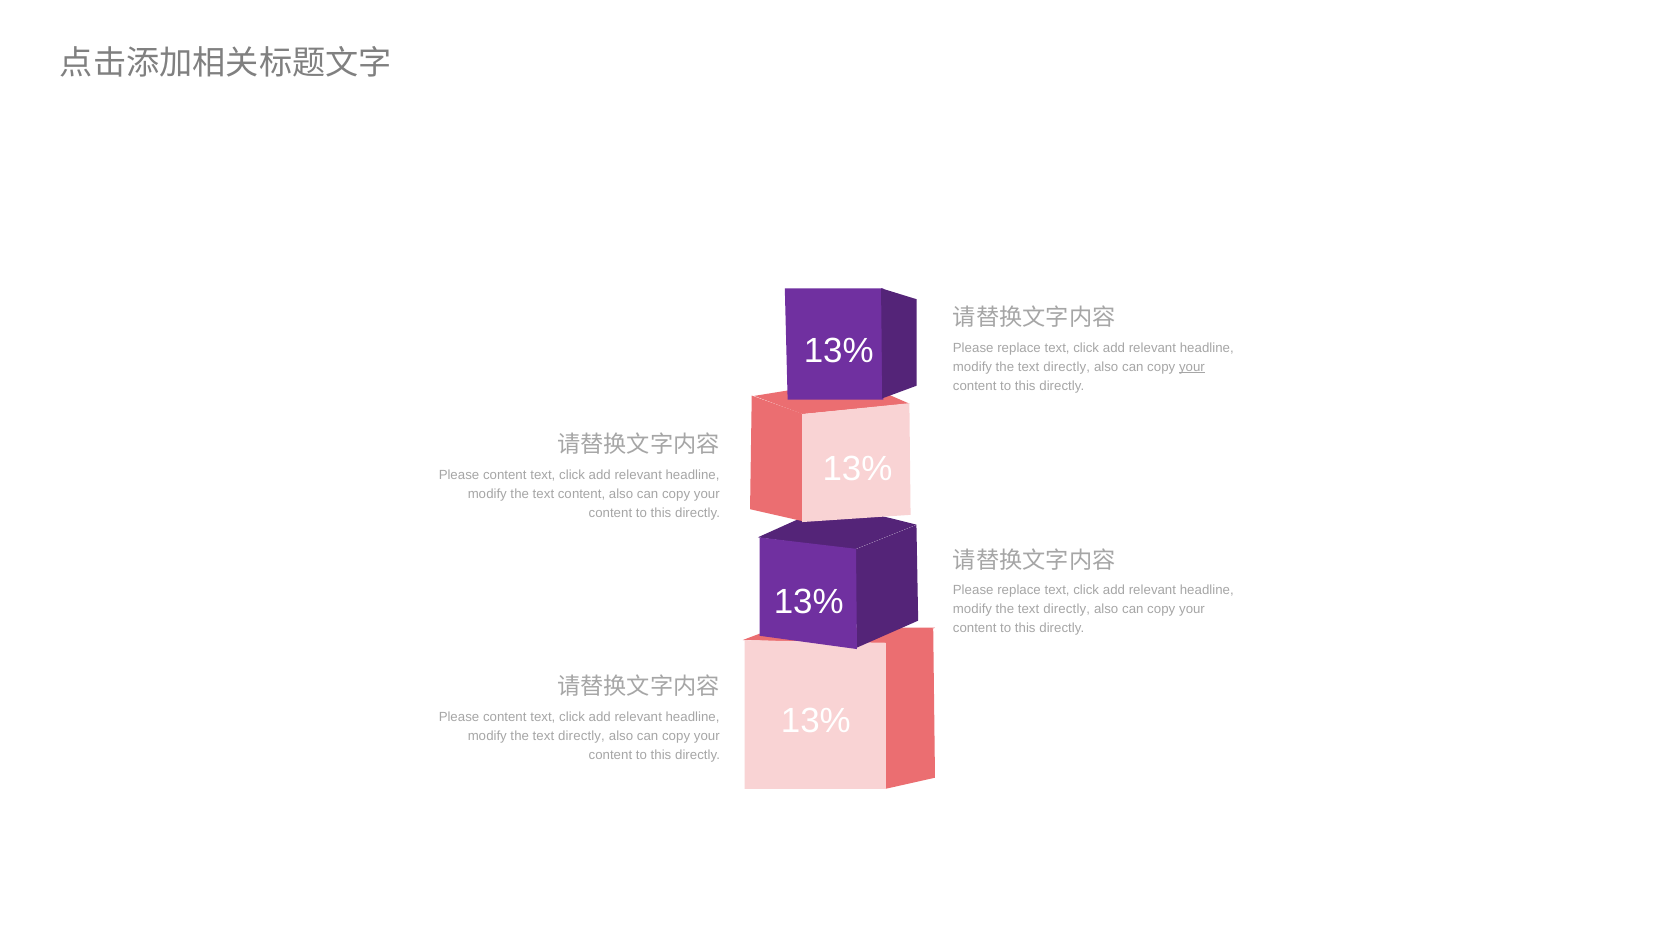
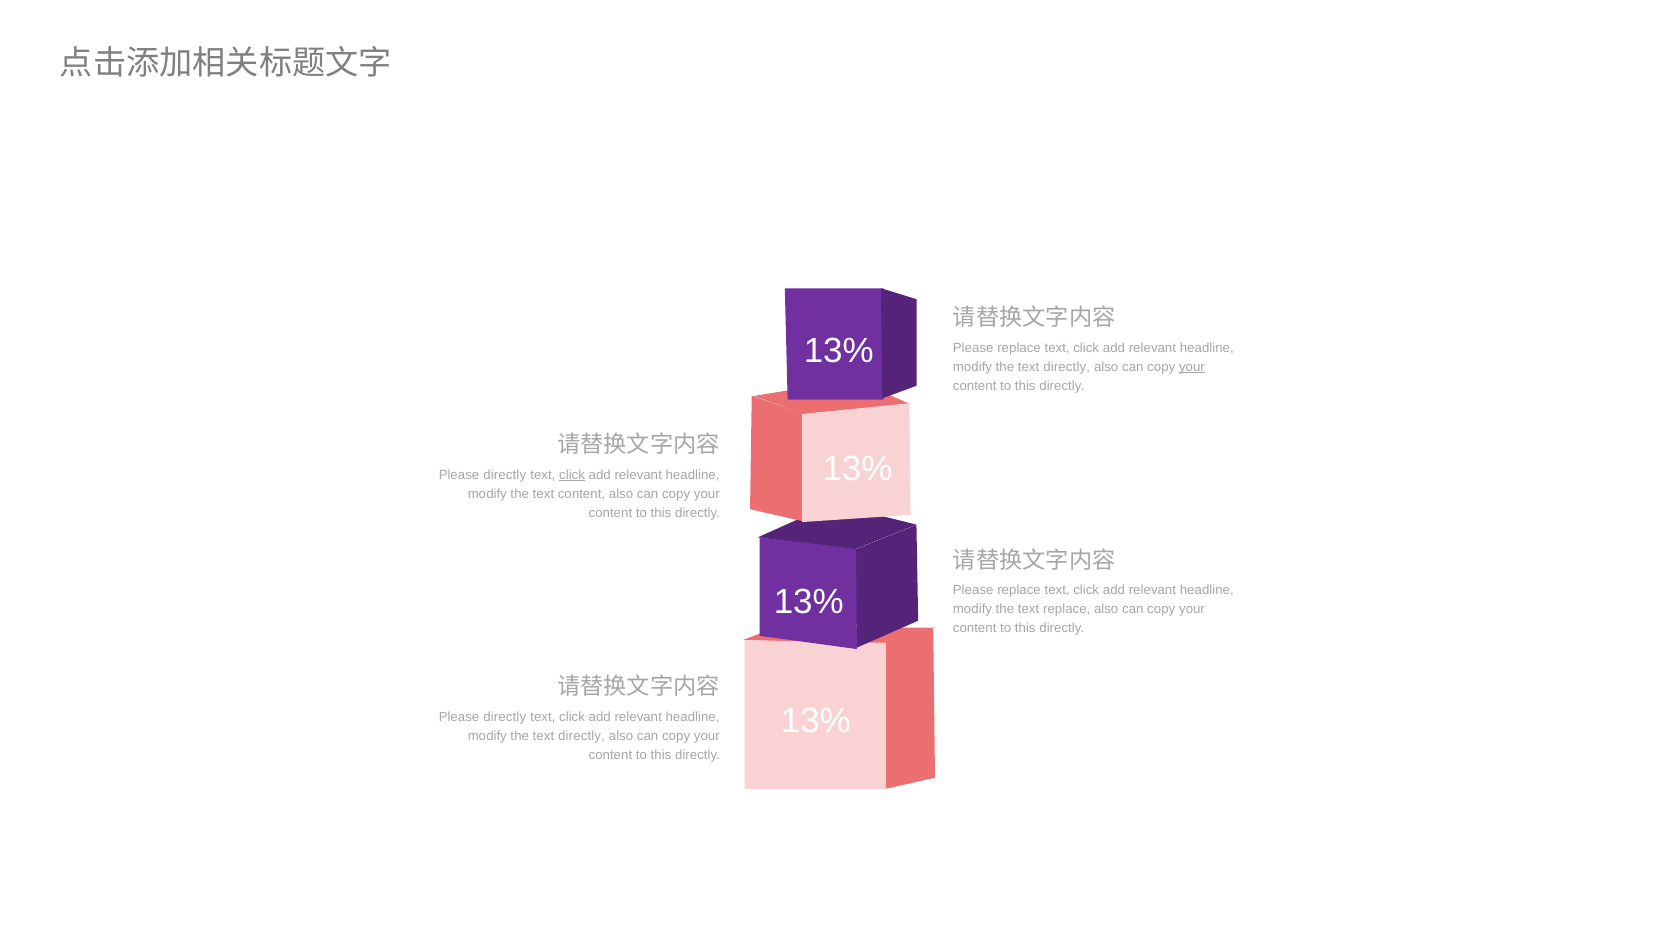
content at (505, 475): content -> directly
click at (572, 475) underline: none -> present
directly at (1067, 609): directly -> replace
content at (505, 717): content -> directly
